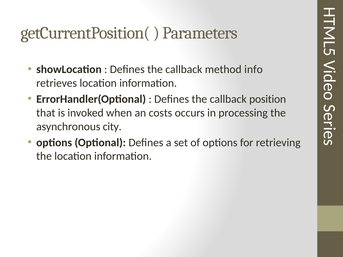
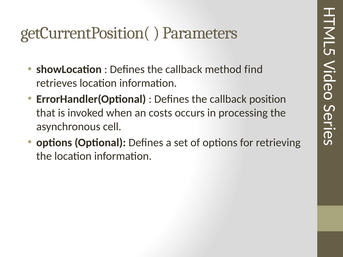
info: info -> find
city: city -> cell
